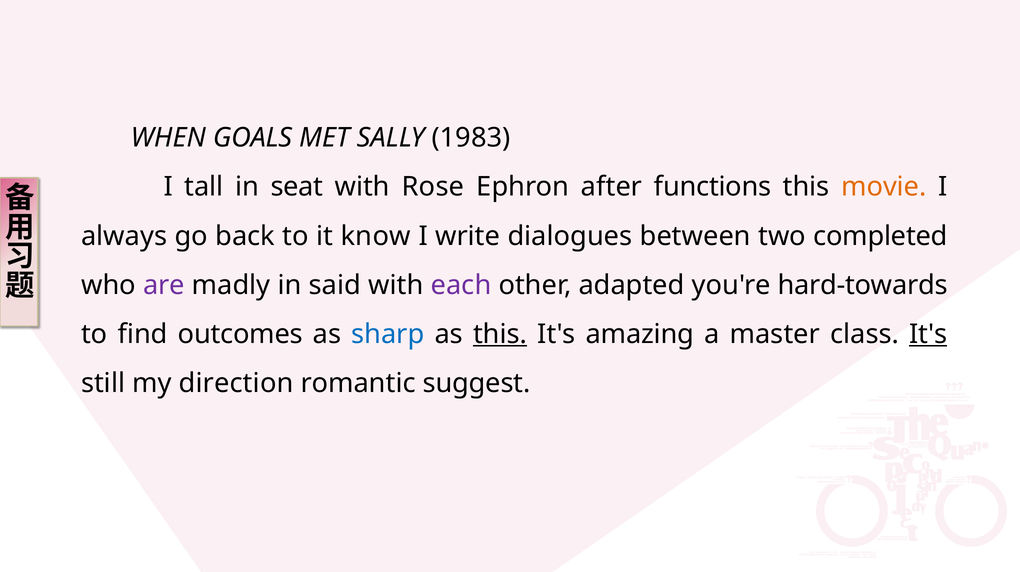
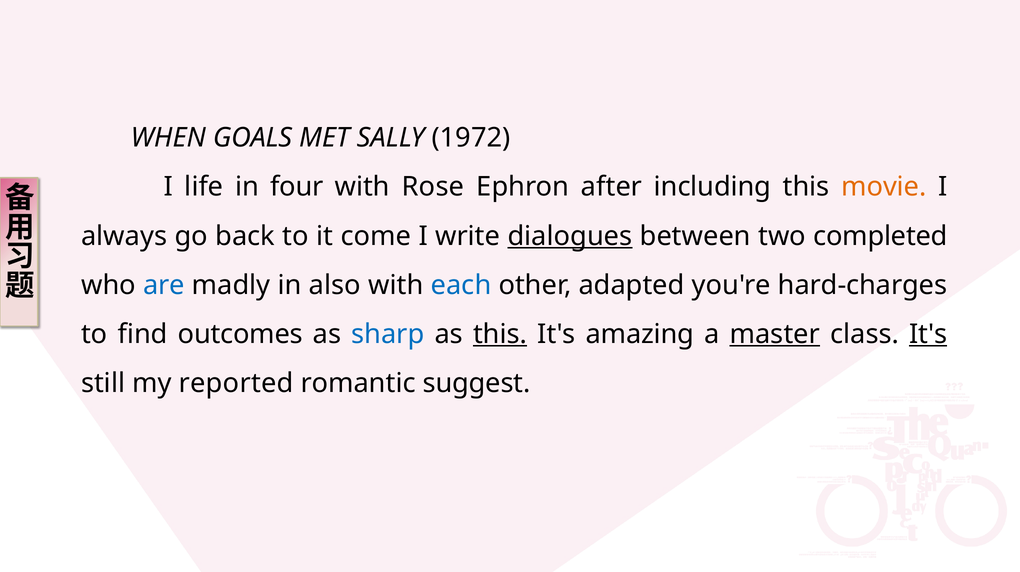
1983: 1983 -> 1972
tall: tall -> life
seat: seat -> four
functions: functions -> including
know: know -> come
dialogues underline: none -> present
are colour: purple -> blue
said: said -> also
each colour: purple -> blue
hard-towards: hard-towards -> hard-charges
master underline: none -> present
direction: direction -> reported
